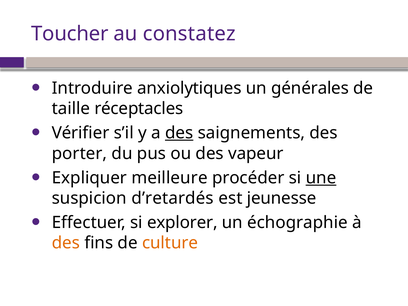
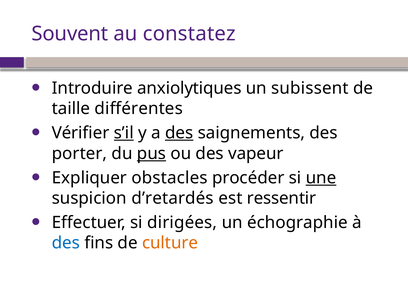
Toucher: Toucher -> Souvent
générales: générales -> subissent
réceptacles: réceptacles -> différentes
s’il underline: none -> present
pus underline: none -> present
meilleure: meilleure -> obstacles
jeunesse: jeunesse -> ressentir
explorer: explorer -> dirigées
des at (66, 243) colour: orange -> blue
